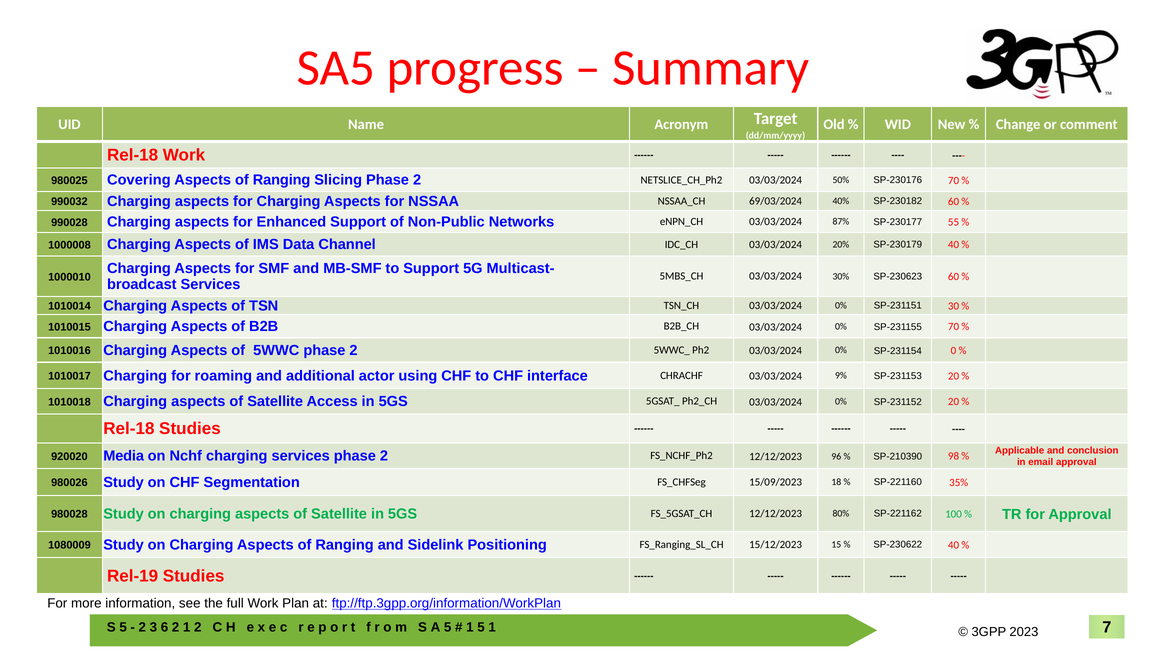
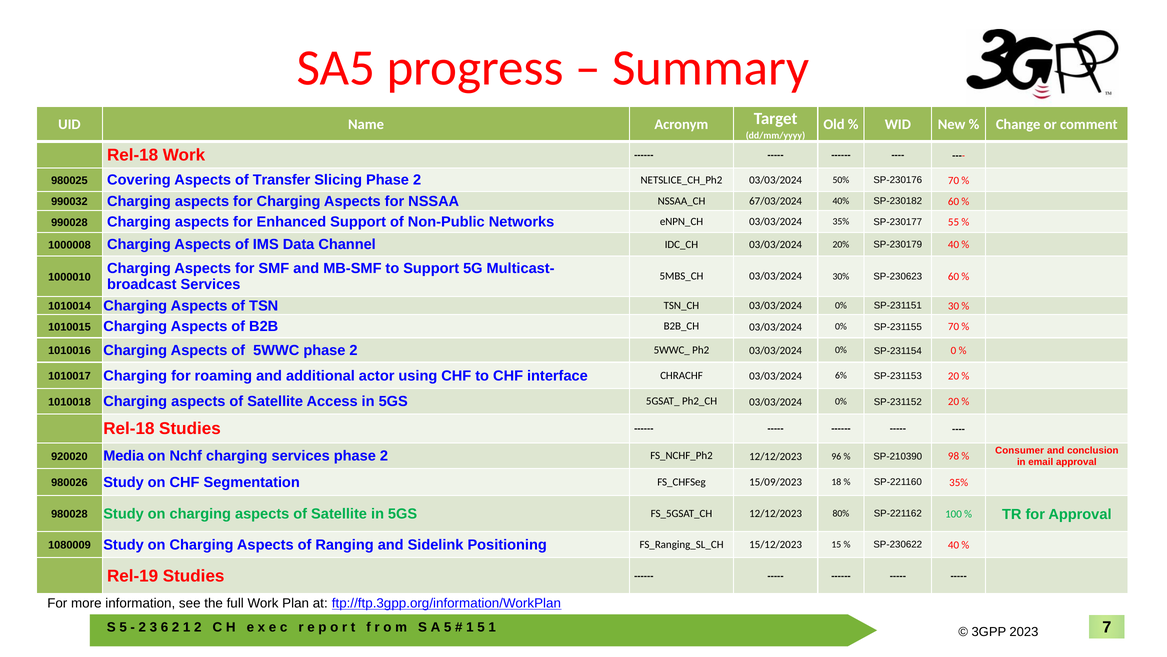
Ranging at (282, 180): Ranging -> Transfer
69/03/2024: 69/03/2024 -> 67/03/2024
03/03/2024 87%: 87% -> 35%
9%: 9% -> 6%
Applicable: Applicable -> Consumer
